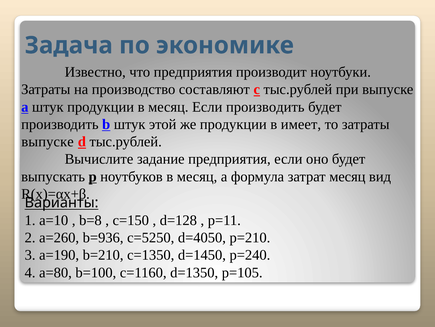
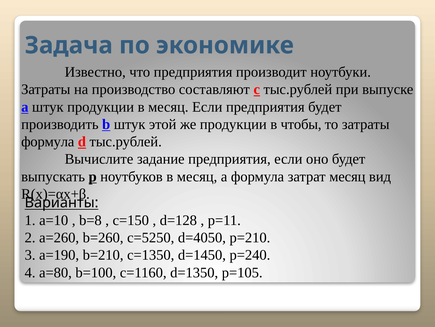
Если производить: производить -> предприятия
имеет: имеет -> чтобы
выпуске at (48, 141): выпуске -> формула
b=936: b=936 -> b=260
